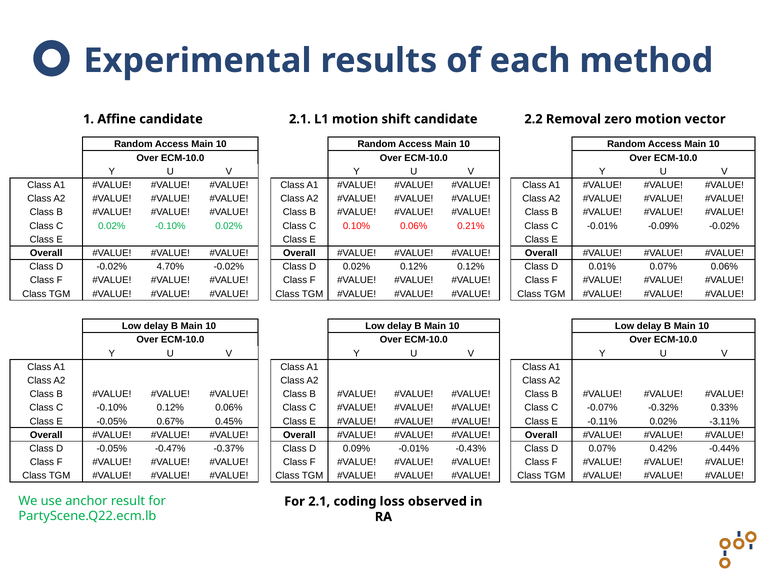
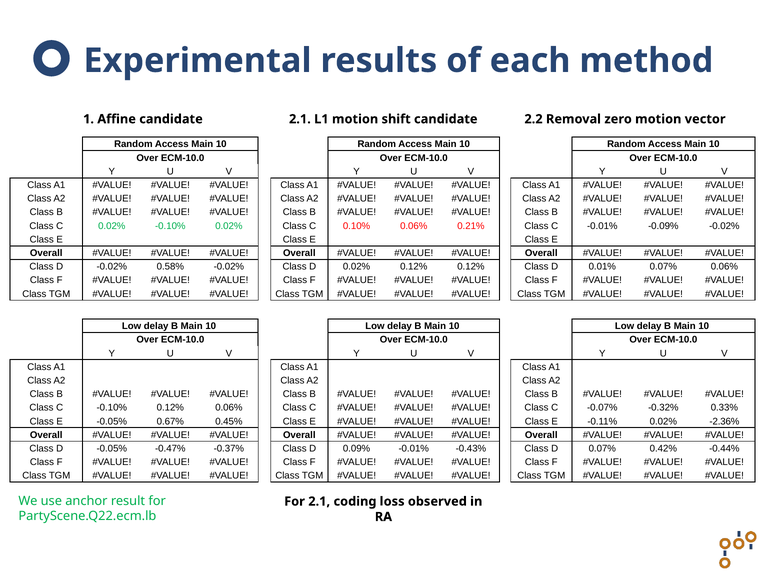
4.70%: 4.70% -> 0.58%
-3.11%: -3.11% -> -2.36%
